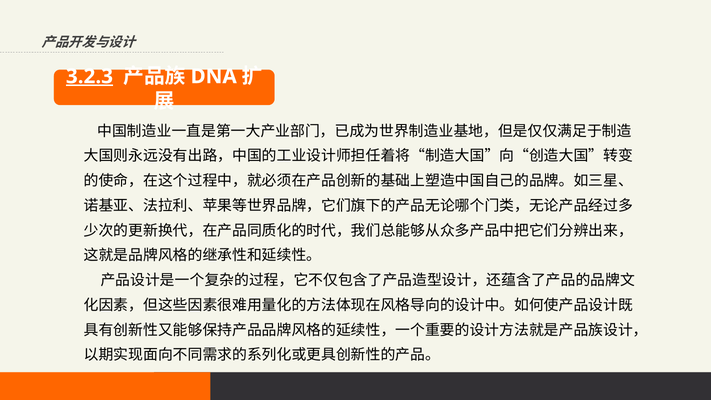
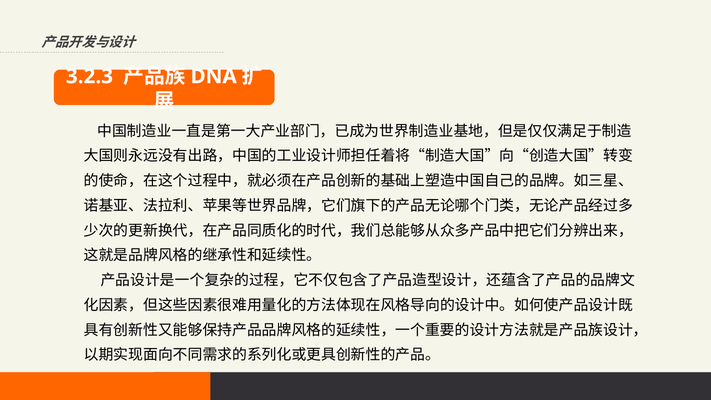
3.2.3 underline: present -> none
